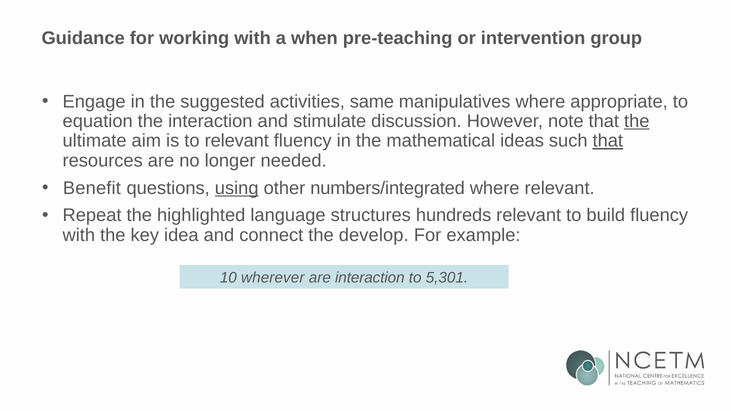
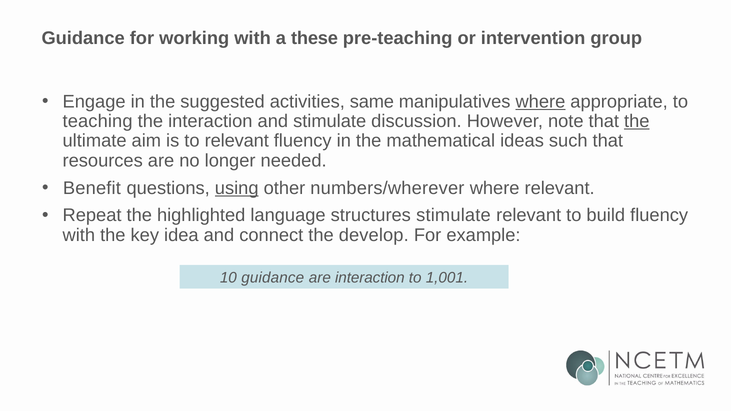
when: when -> these
where at (540, 102) underline: none -> present
equation: equation -> teaching
that at (608, 141) underline: present -> none
numbers/integrated: numbers/integrated -> numbers/wherever
structures hundreds: hundreds -> stimulate
10 wherever: wherever -> guidance
5,301: 5,301 -> 1,001
